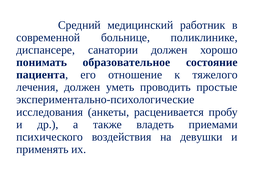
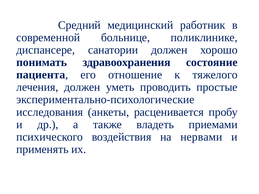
образовательное: образовательное -> здравоохранения
девушки: девушки -> нервами
